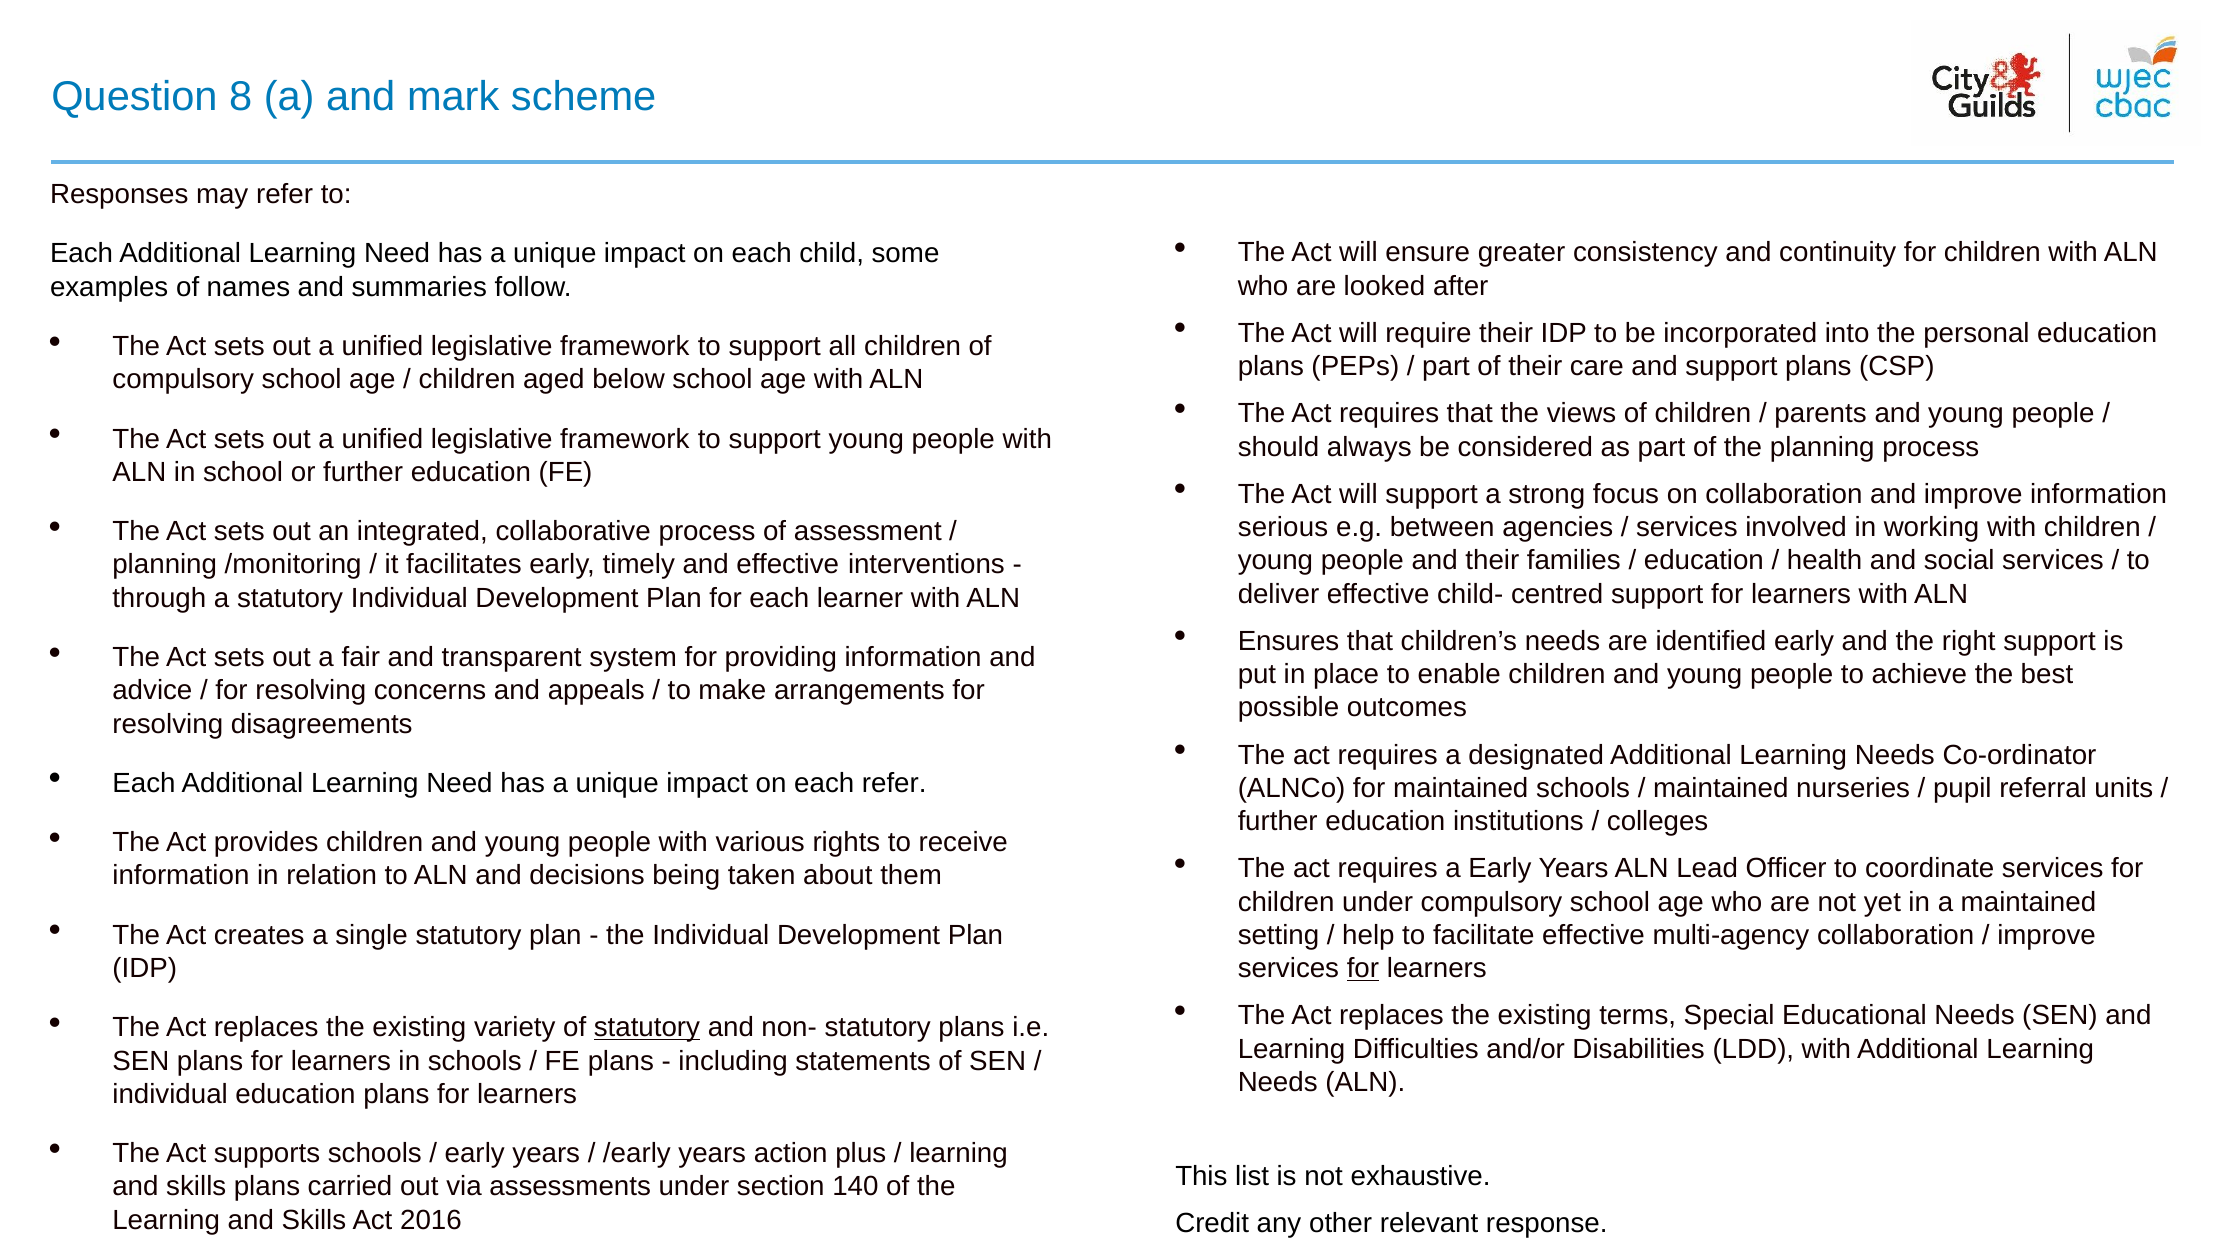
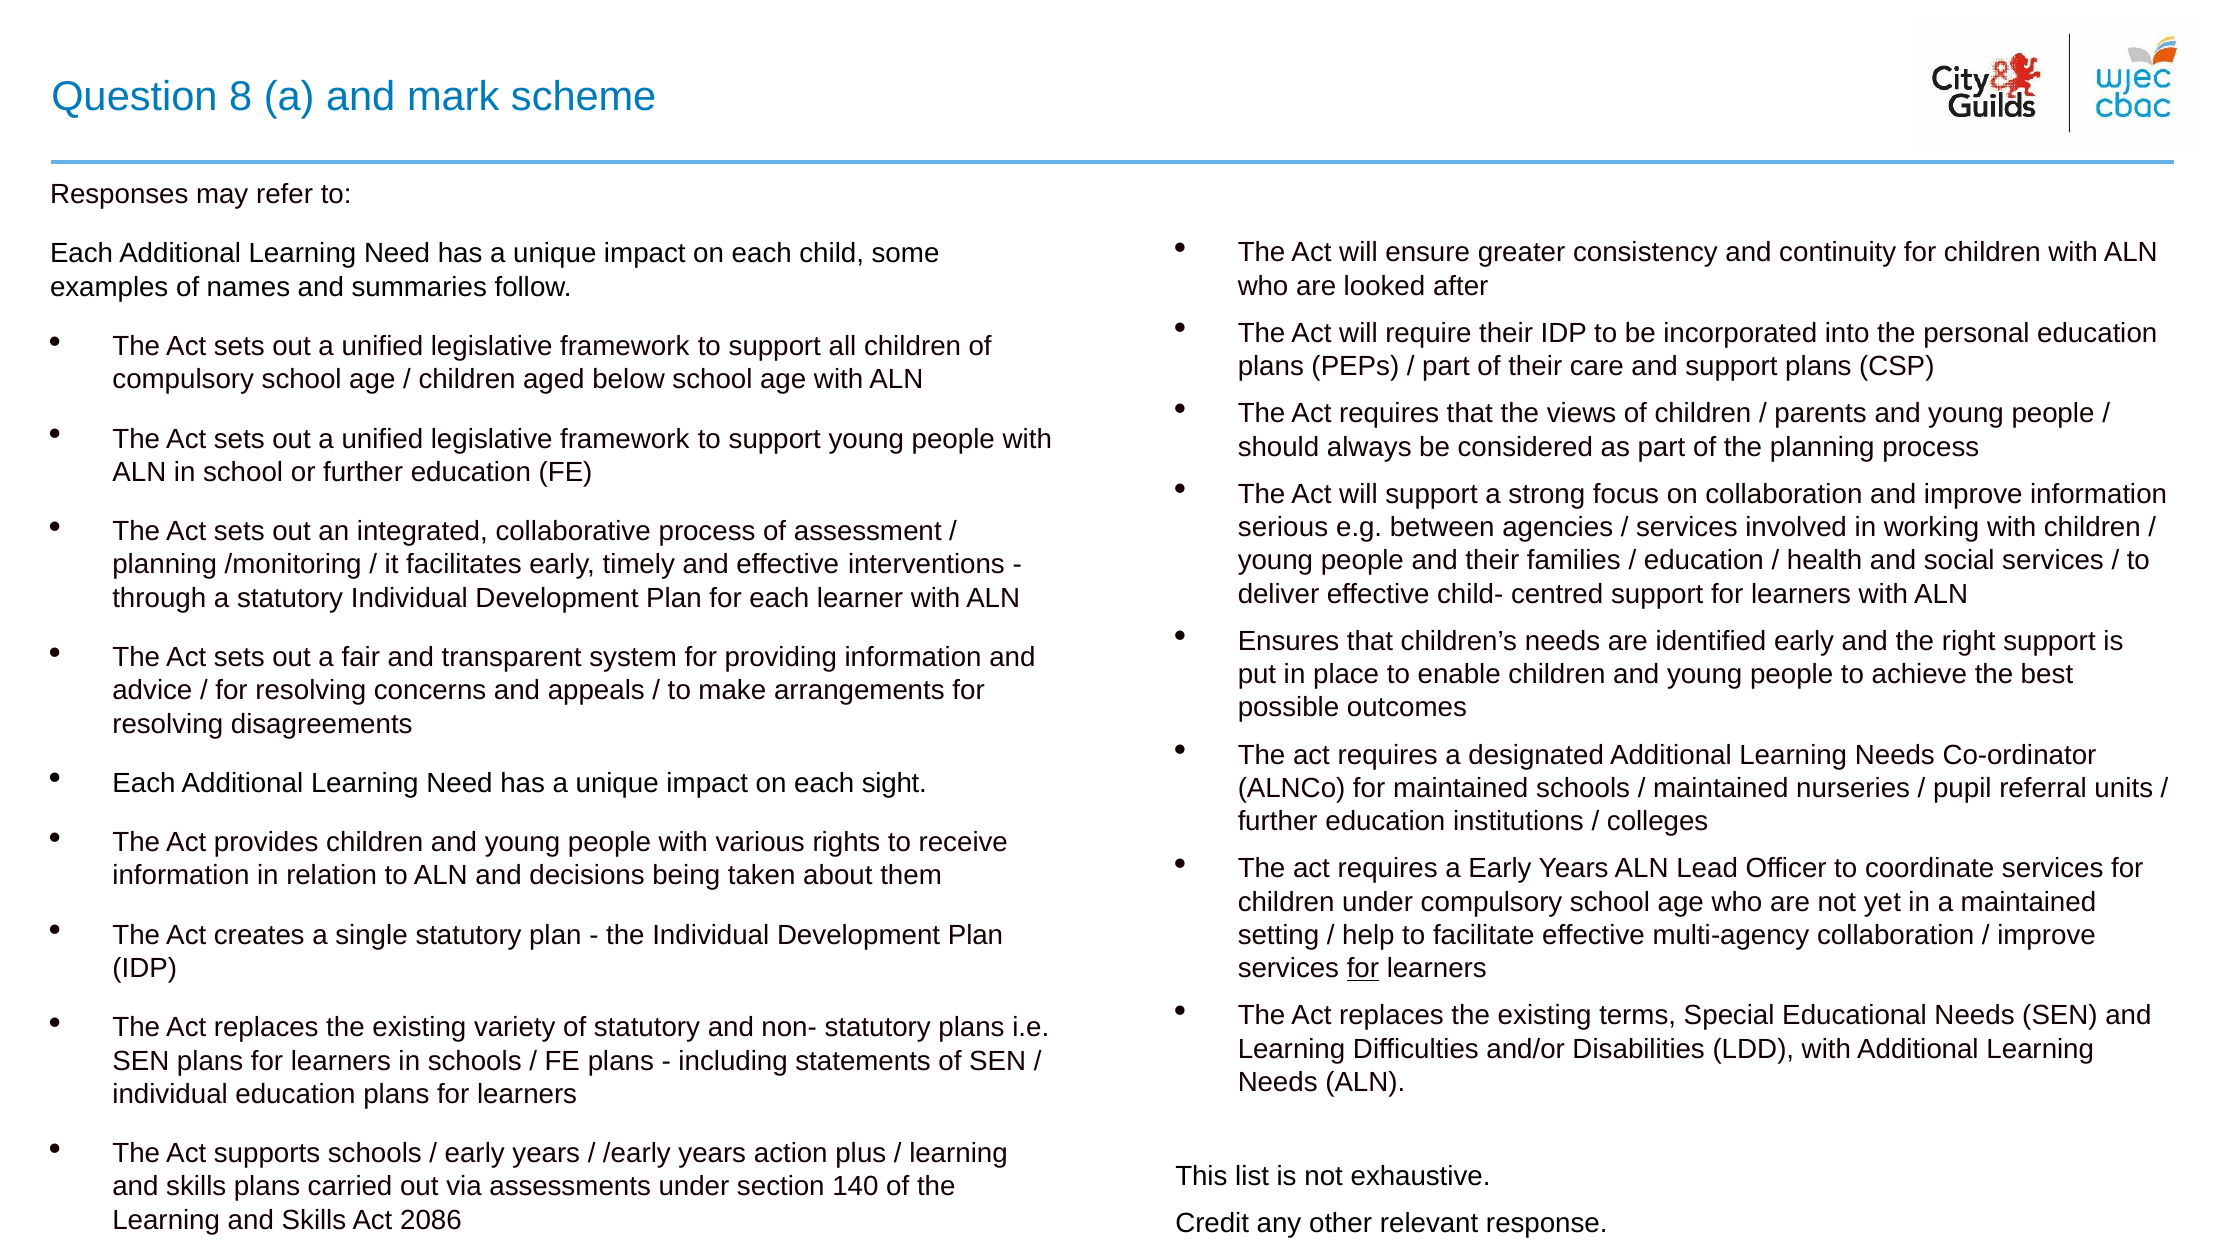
each refer: refer -> sight
statutory at (647, 1028) underline: present -> none
2016: 2016 -> 2086
